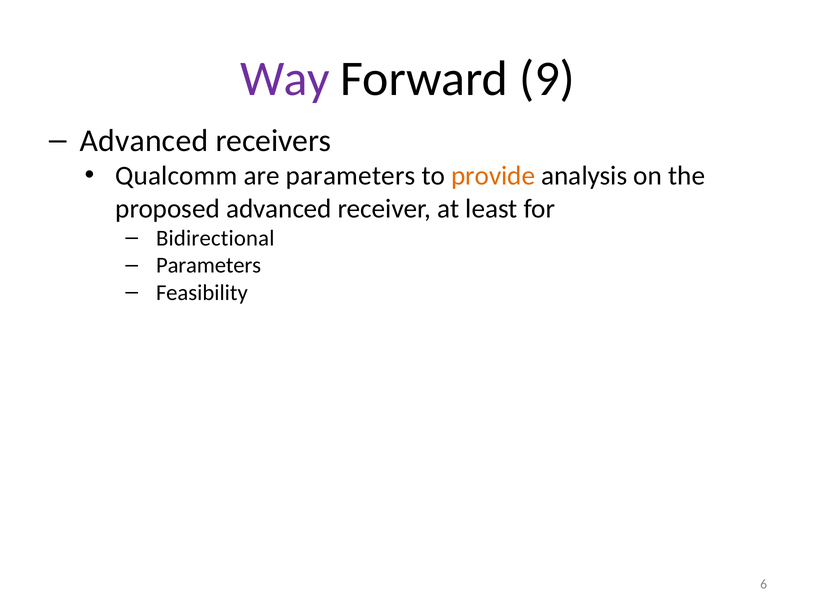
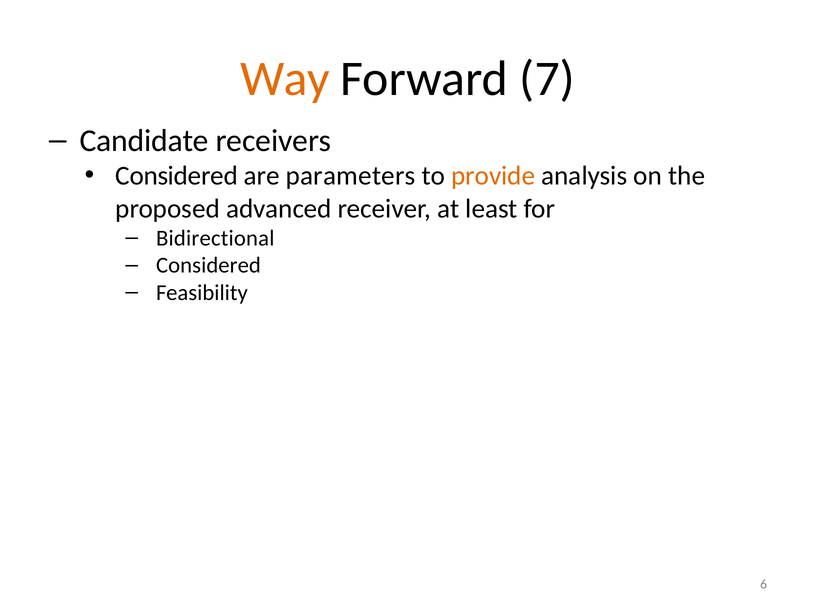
Way colour: purple -> orange
9: 9 -> 7
Advanced at (144, 141): Advanced -> Candidate
Qualcomm at (176, 176): Qualcomm -> Considered
Parameters at (209, 265): Parameters -> Considered
